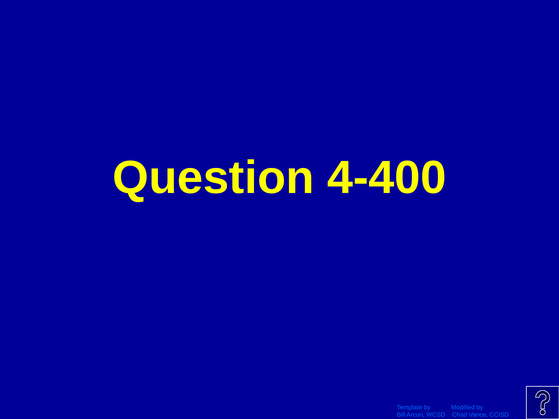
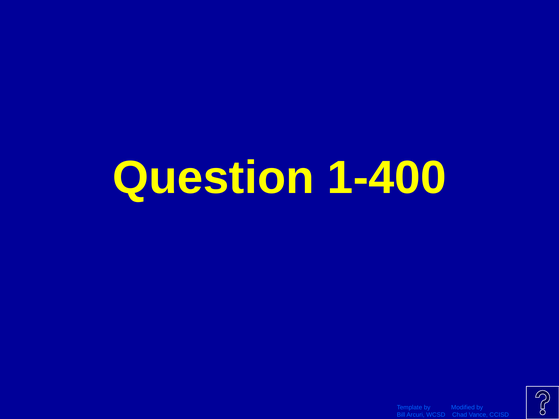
4-400: 4-400 -> 1-400
